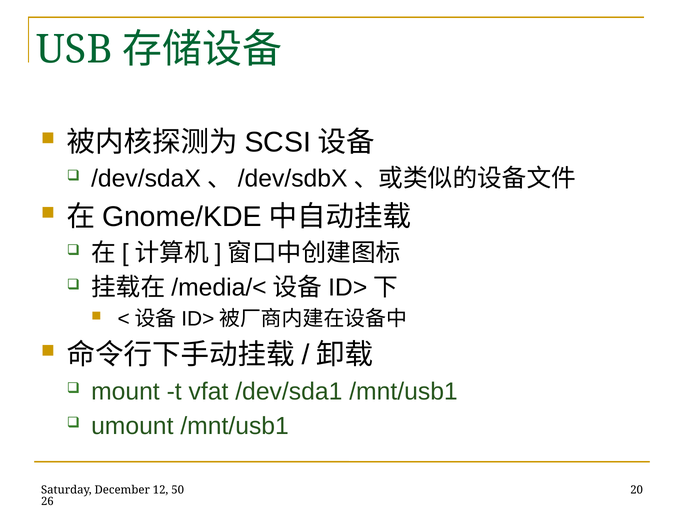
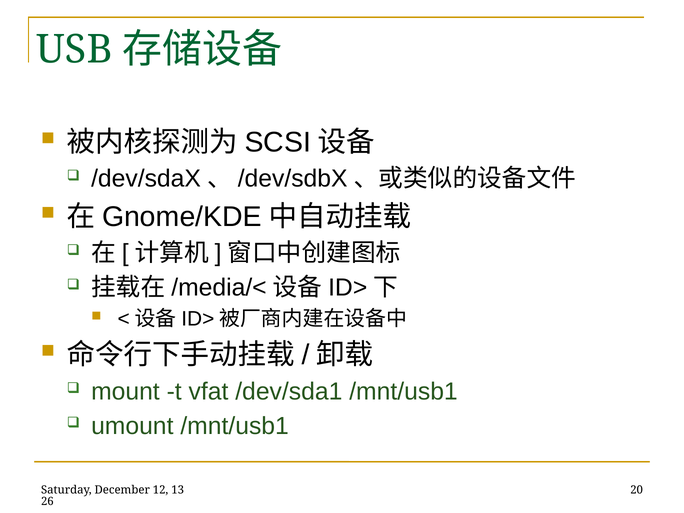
50: 50 -> 13
